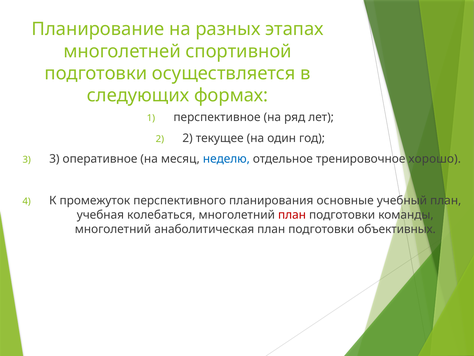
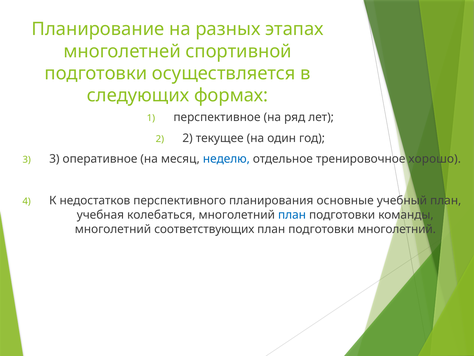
промежуток: промежуток -> недостатков
план at (292, 215) colour: red -> blue
анаболитическая: анаболитическая -> соответствующих
подготовки объективных: объективных -> многолетний
